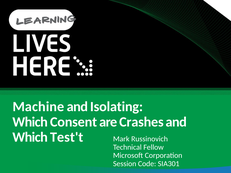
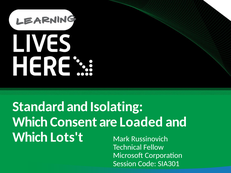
Machine: Machine -> Standard
Crashes: Crashes -> Loaded
Test't: Test't -> Lots't
